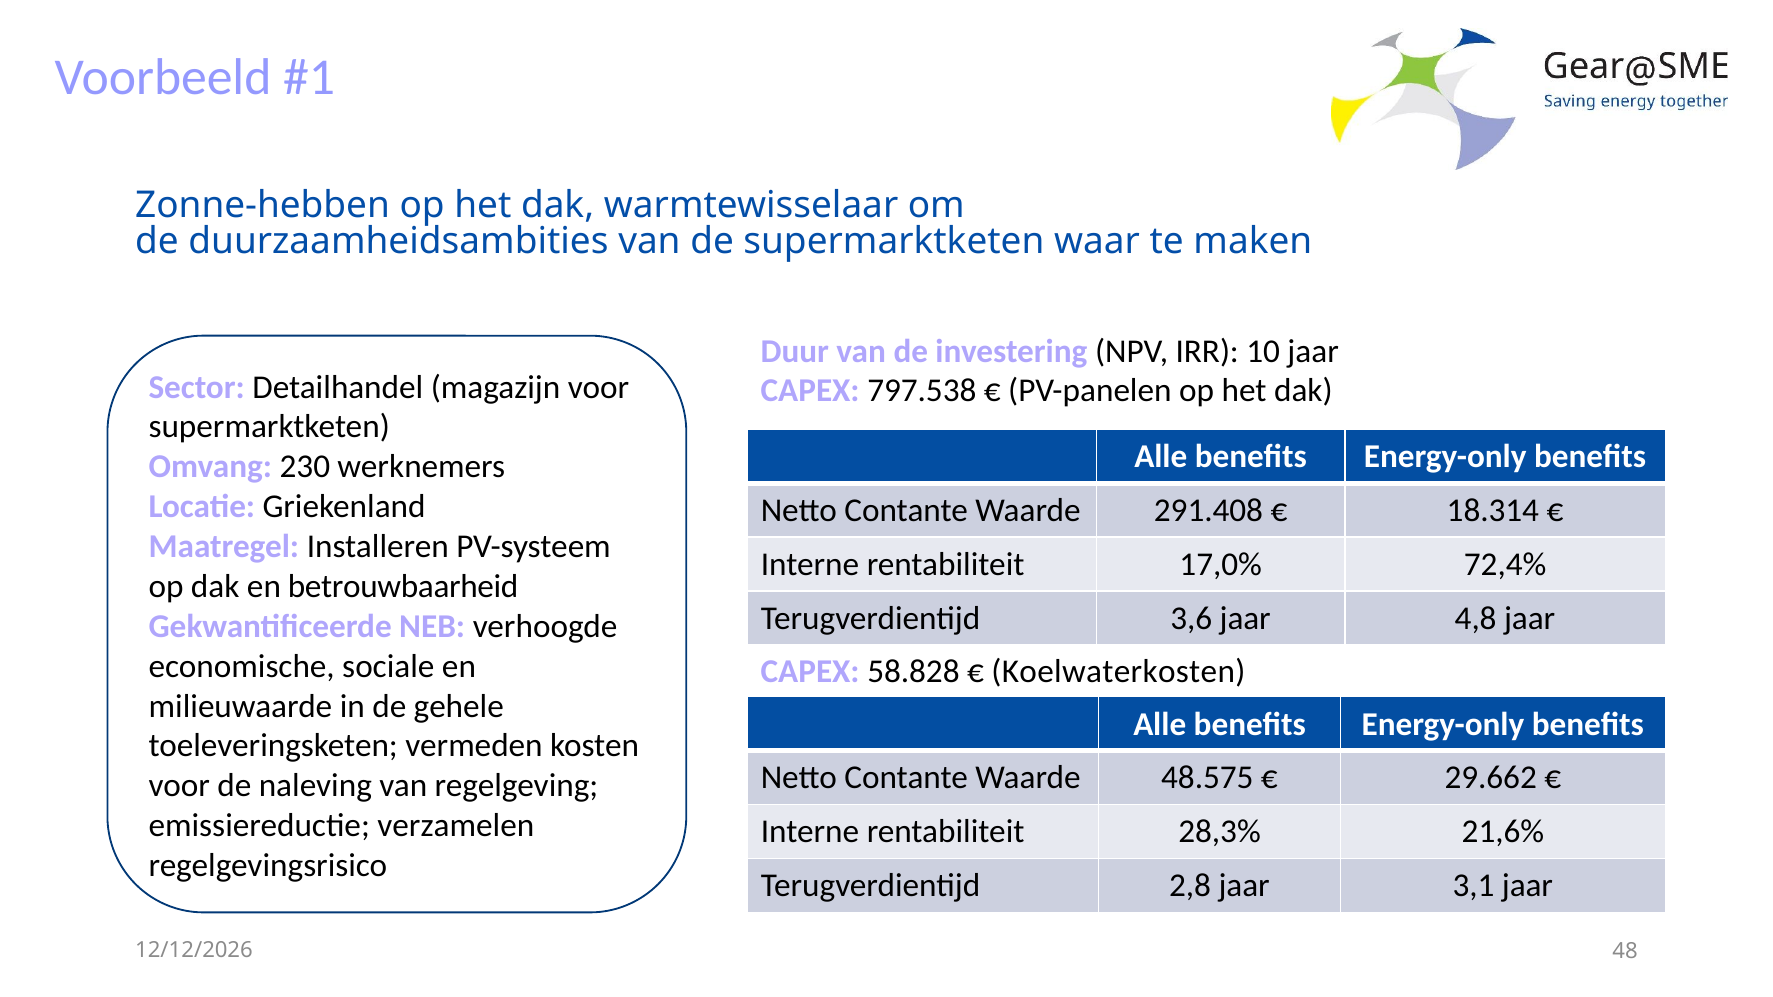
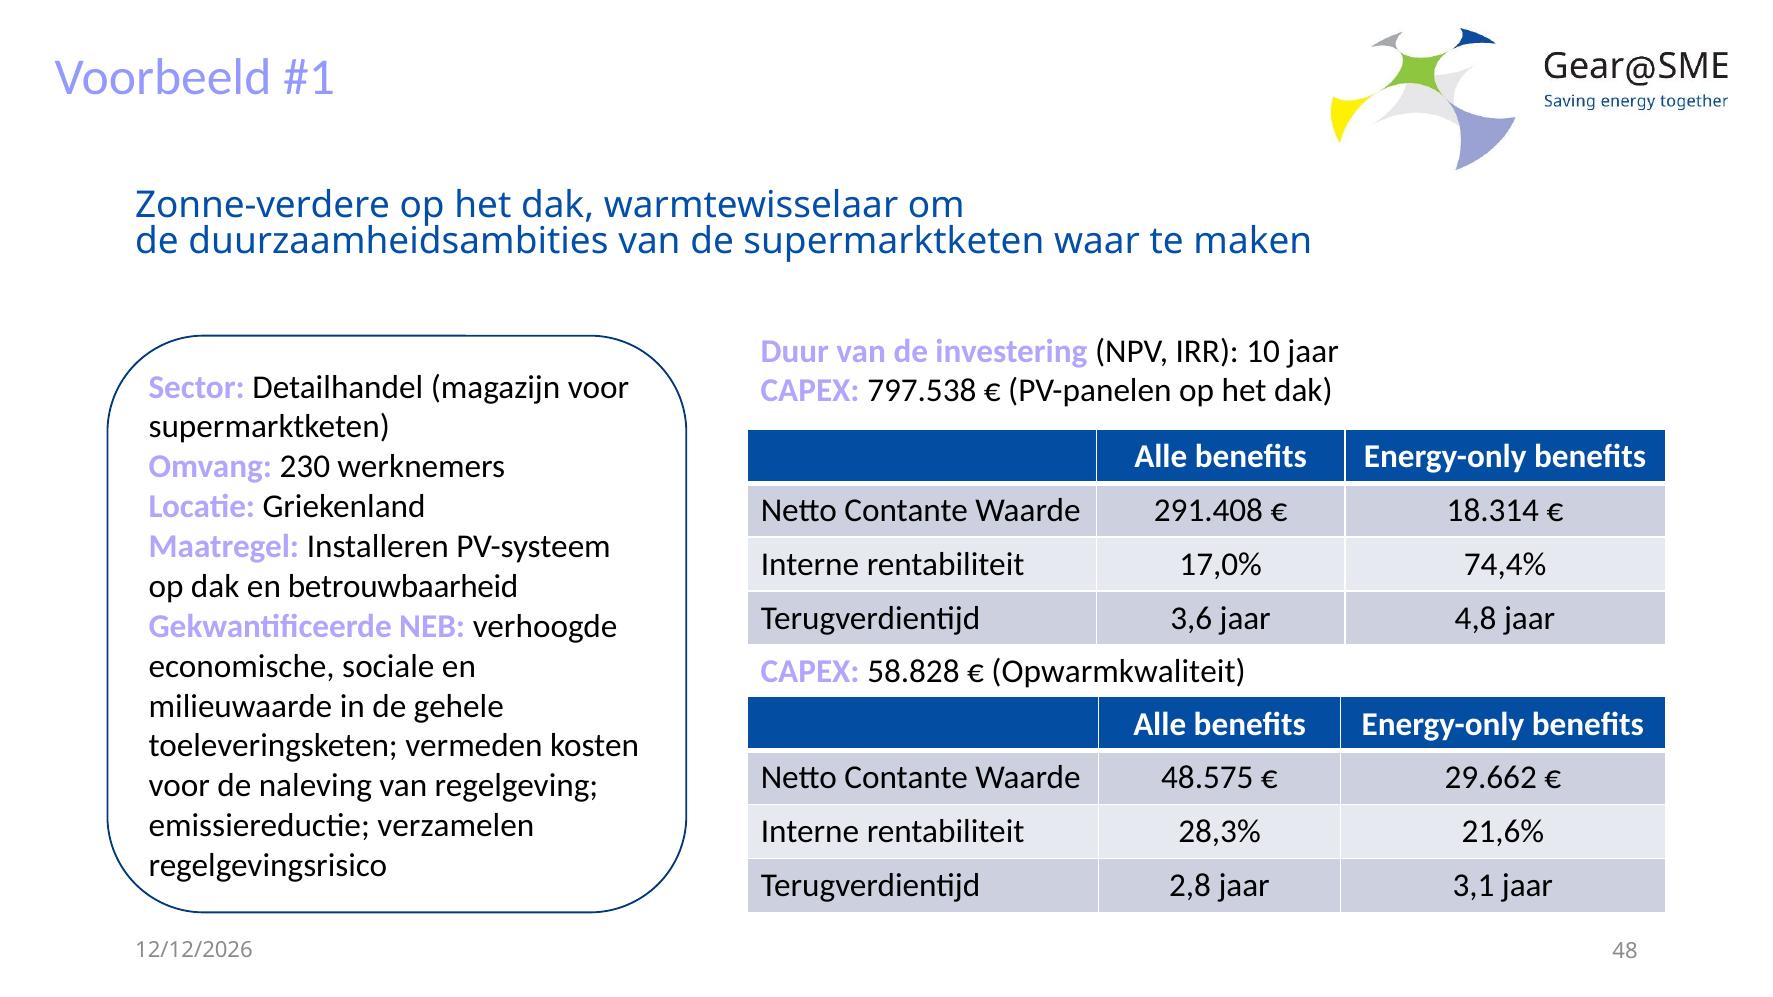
Zonne-hebben: Zonne-hebben -> Zonne-verdere
72,4%: 72,4% -> 74,4%
Koelwaterkosten: Koelwaterkosten -> Opwarmkwaliteit
